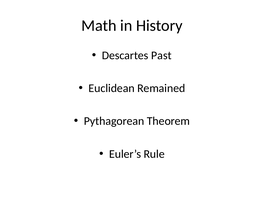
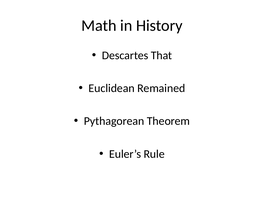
Past: Past -> That
